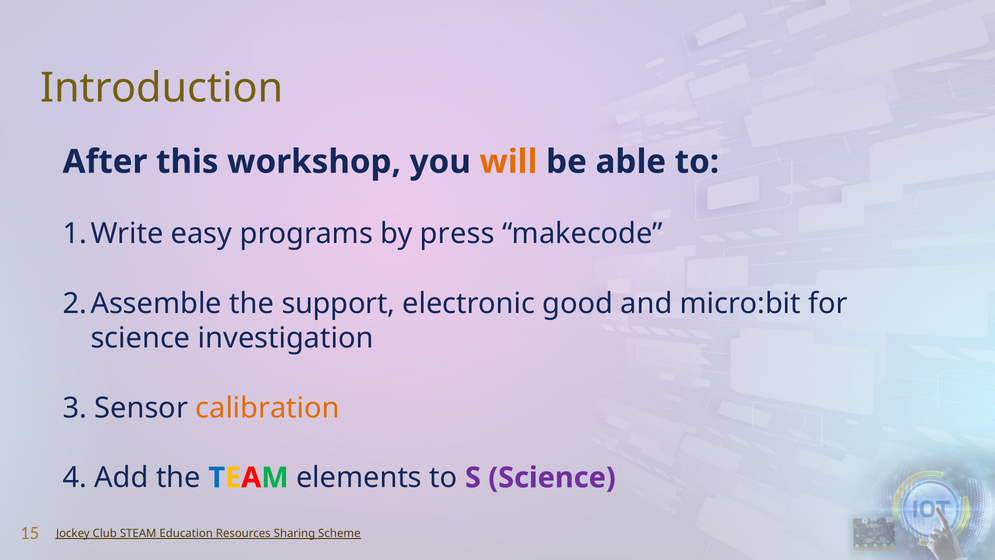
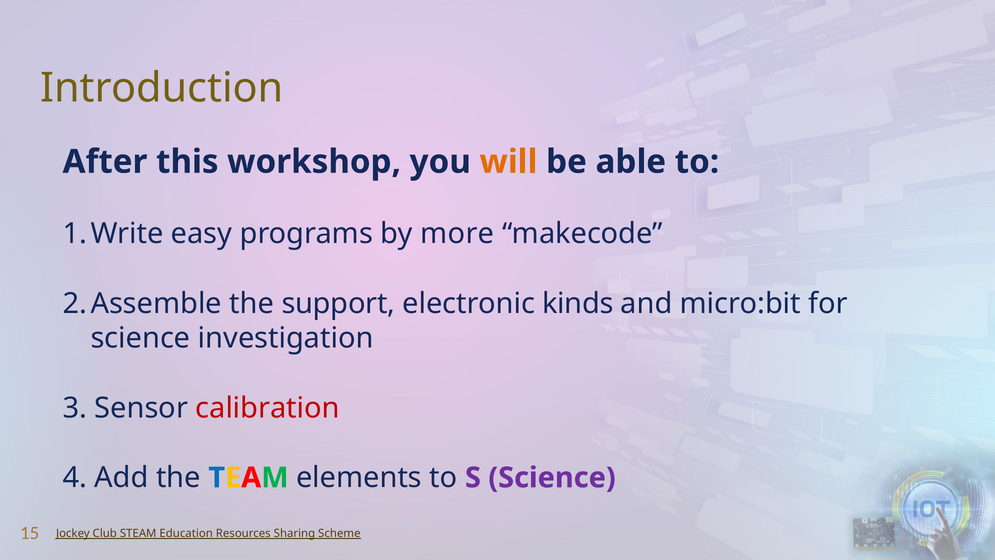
press: press -> more
good: good -> kinds
calibration colour: orange -> red
